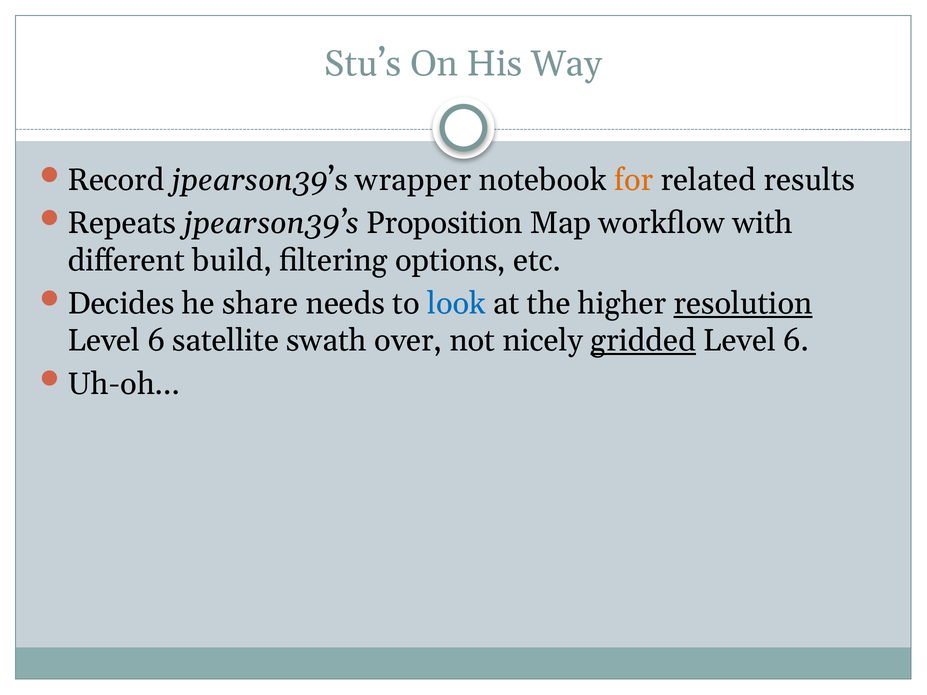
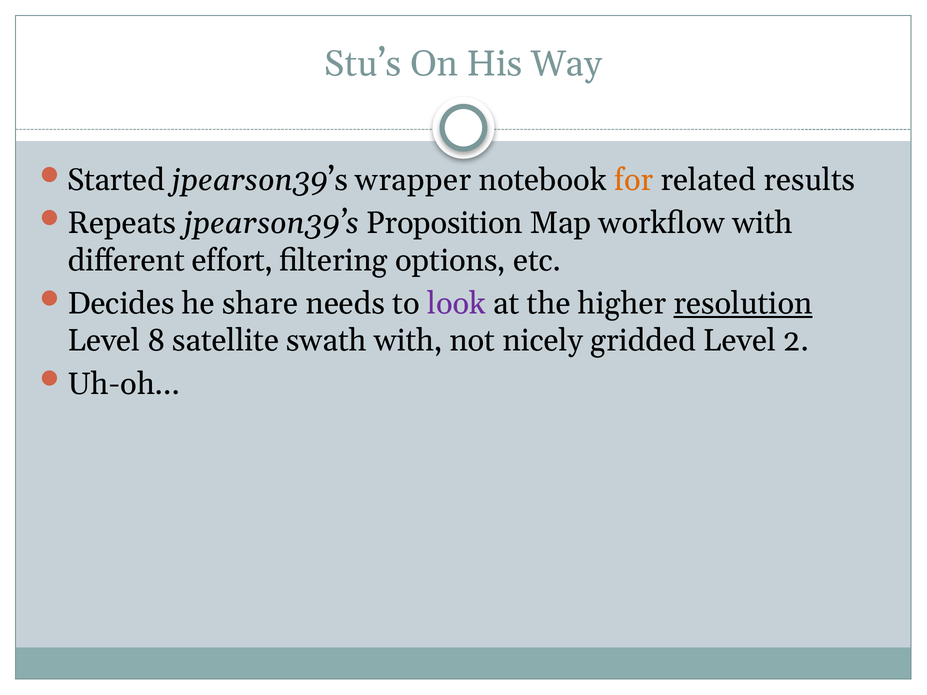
Record: Record -> Started
build: build -> effort
look colour: blue -> purple
6 at (156, 341): 6 -> 8
swath over: over -> with
gridded underline: present -> none
6 at (796, 341): 6 -> 2
